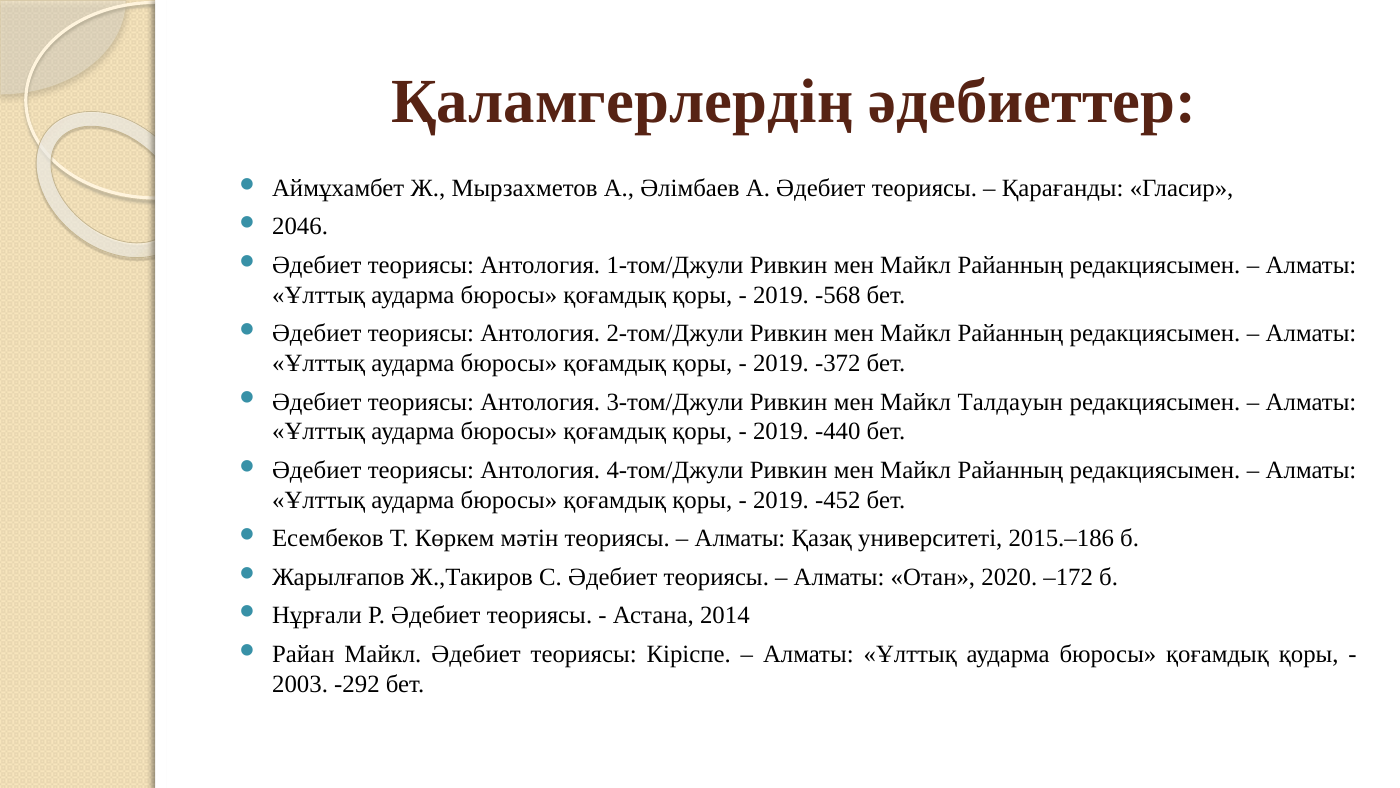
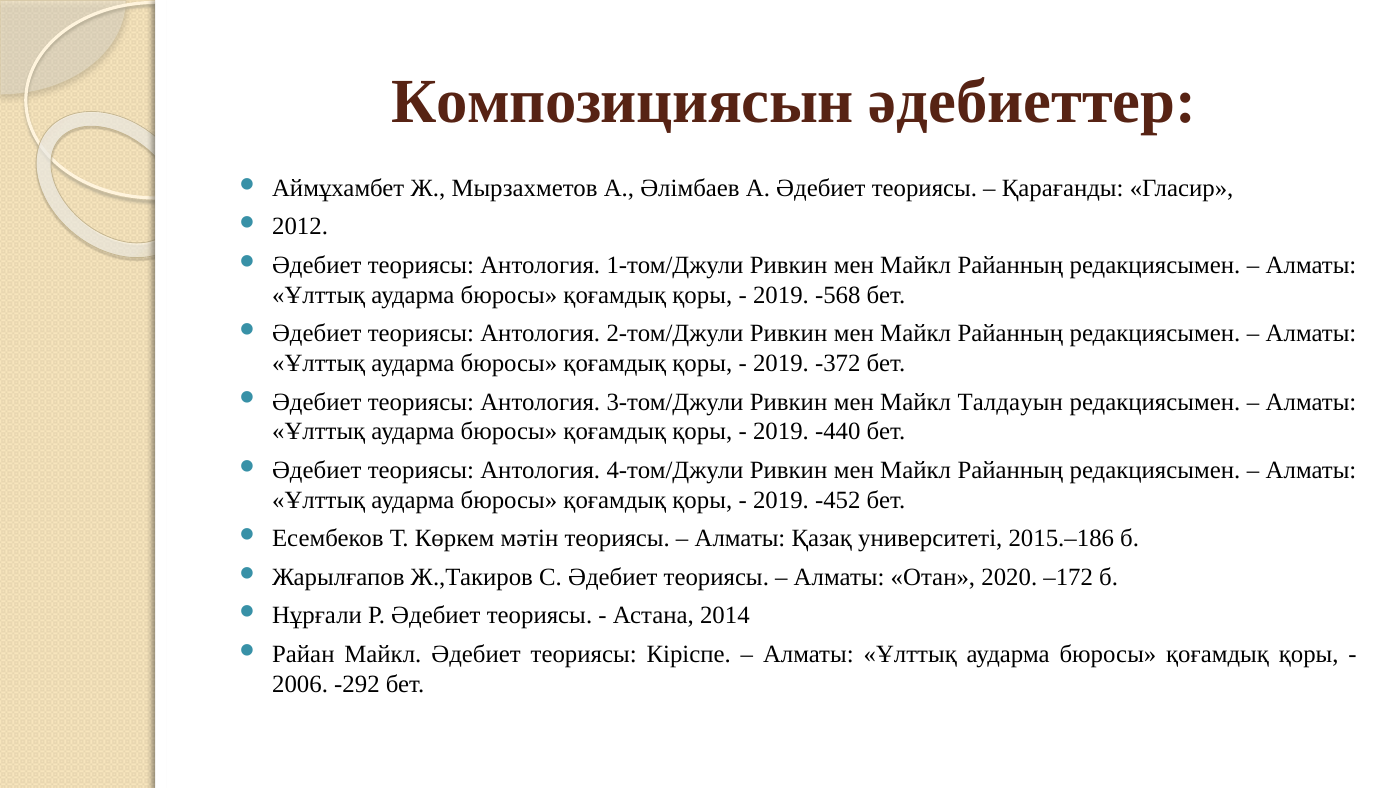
Қаламгерлердің: Қаламгерлердің -> Композициясын
2046: 2046 -> 2012
2003: 2003 -> 2006
